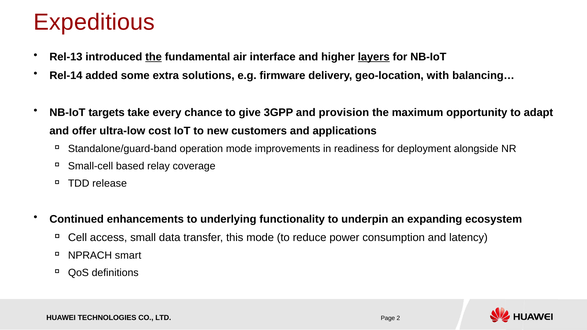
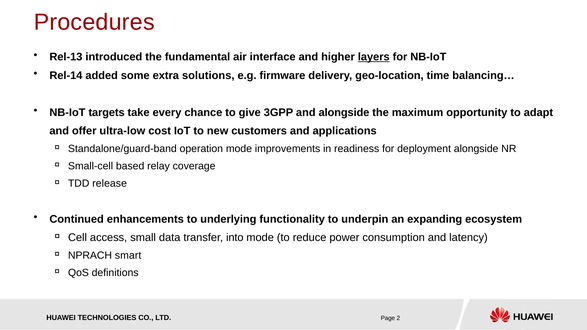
Expeditious: Expeditious -> Procedures
the at (154, 57) underline: present -> none
with: with -> time
and provision: provision -> alongside
this: this -> into
